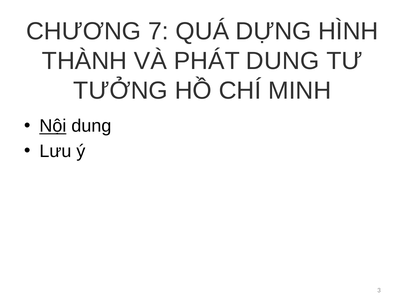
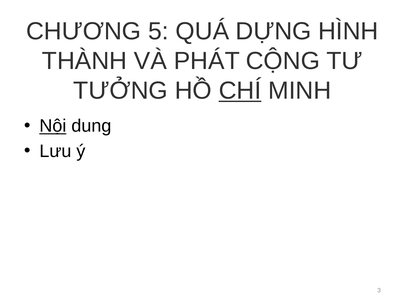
7: 7 -> 5
PHÁT DUNG: DUNG -> CỘNG
CHÍ underline: none -> present
